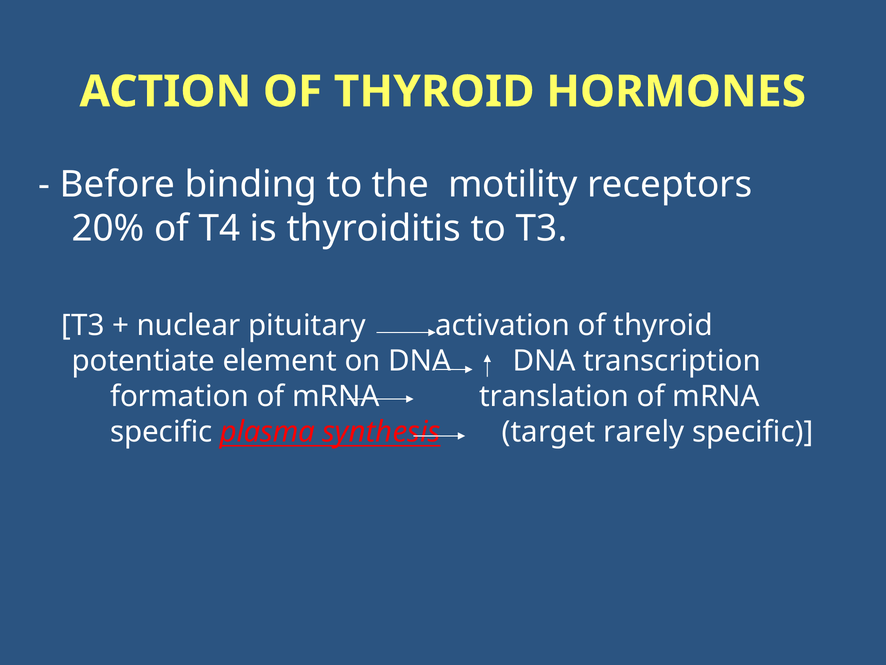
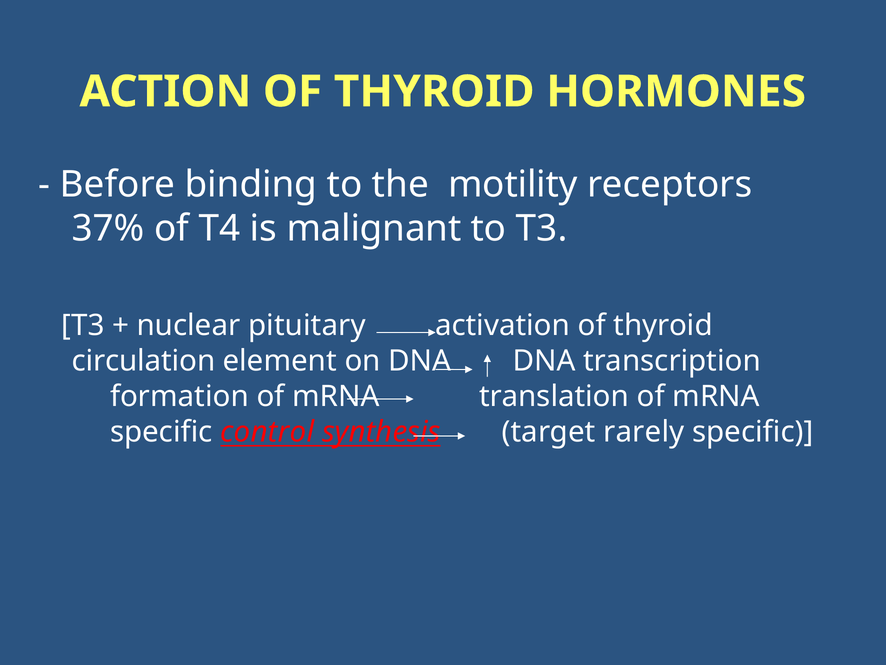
20%: 20% -> 37%
thyroiditis: thyroiditis -> malignant
potentiate: potentiate -> circulation
plasma: plasma -> control
